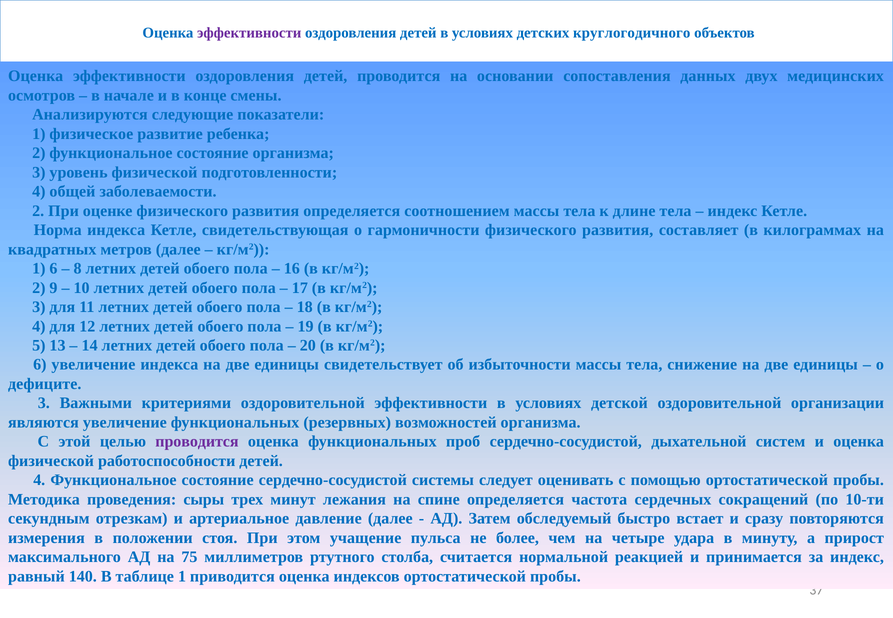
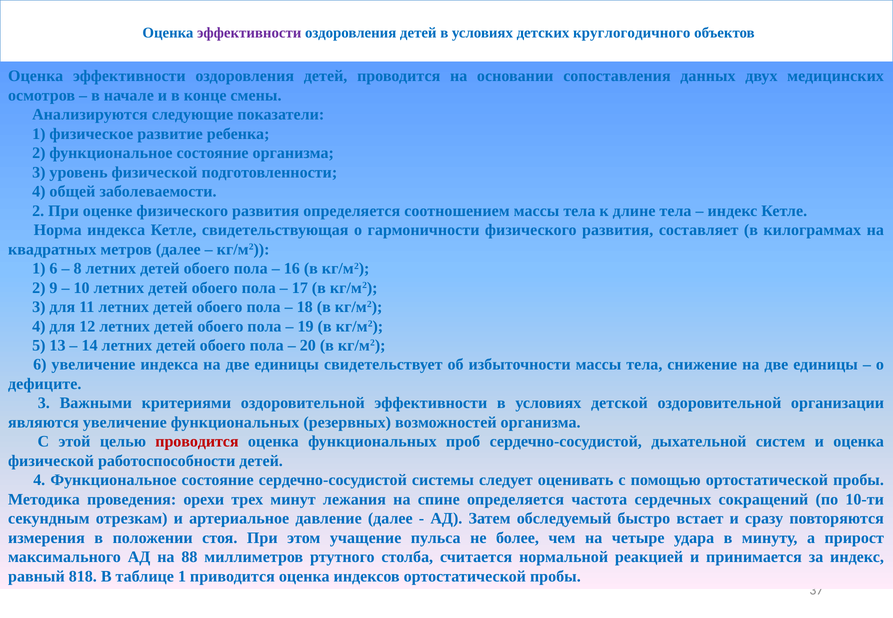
проводится at (197, 442) colour: purple -> red
сыры: сыры -> орехи
75: 75 -> 88
140: 140 -> 818
